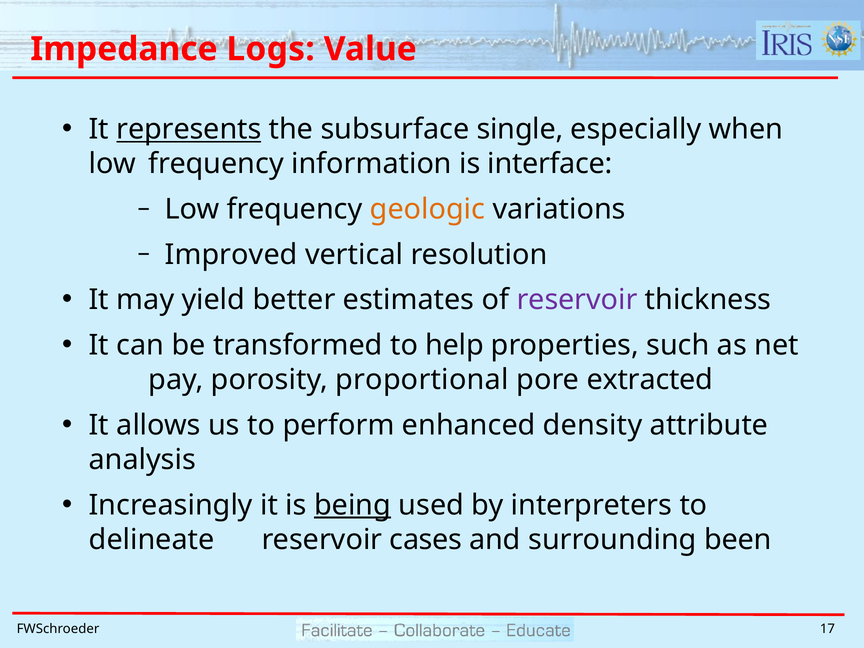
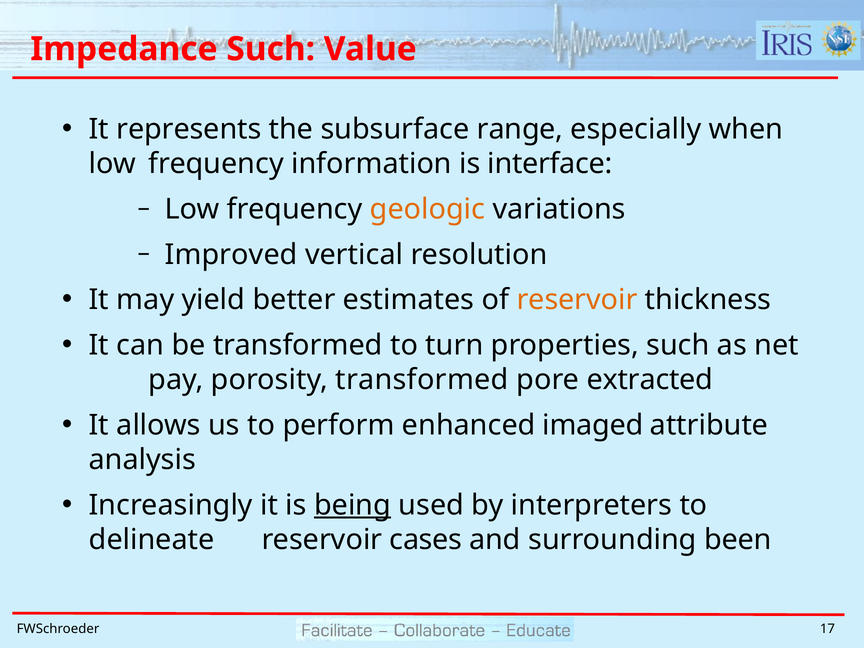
Impedance Logs: Logs -> Such
represents underline: present -> none
single: single -> range
reservoir at (577, 300) colour: purple -> orange
help: help -> turn
porosity proportional: proportional -> transformed
density: density -> imaged
